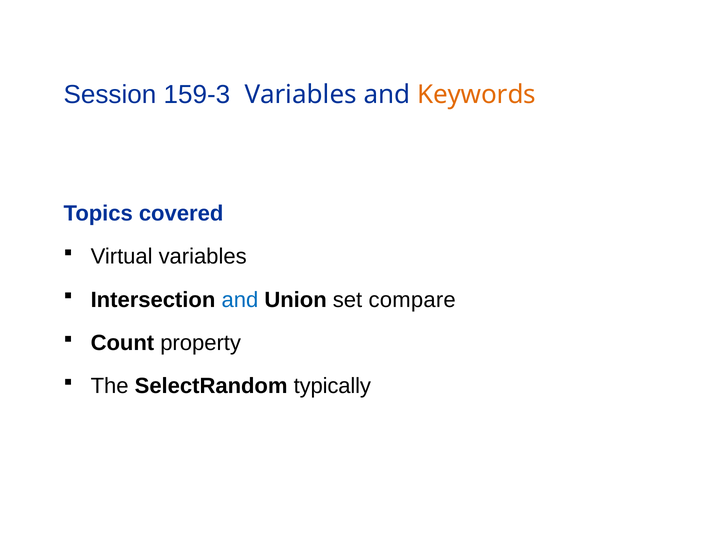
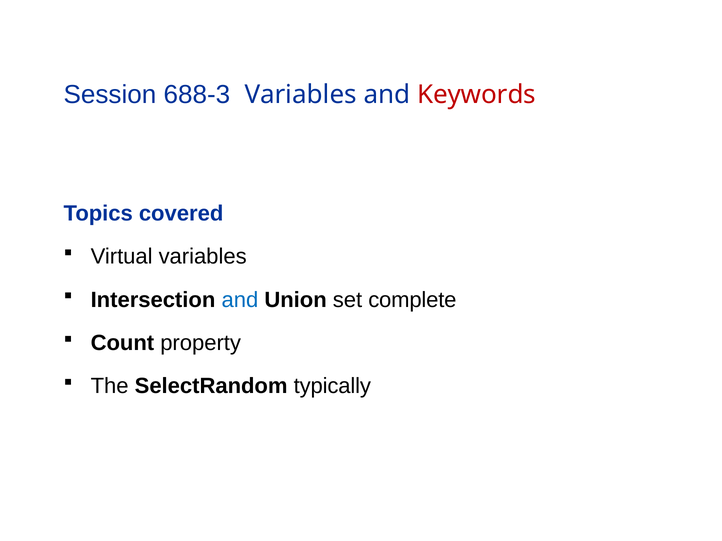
159-3: 159-3 -> 688-3
Keywords colour: orange -> red
compare: compare -> complete
